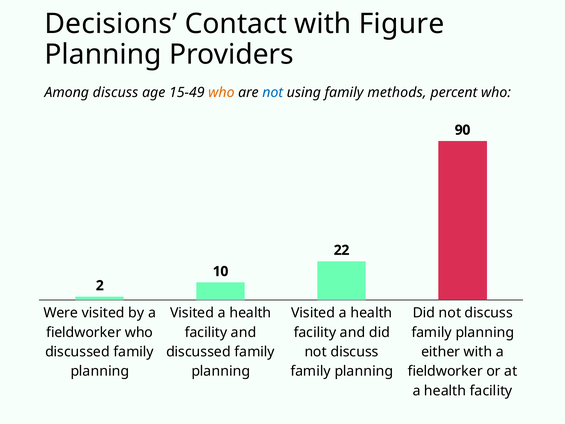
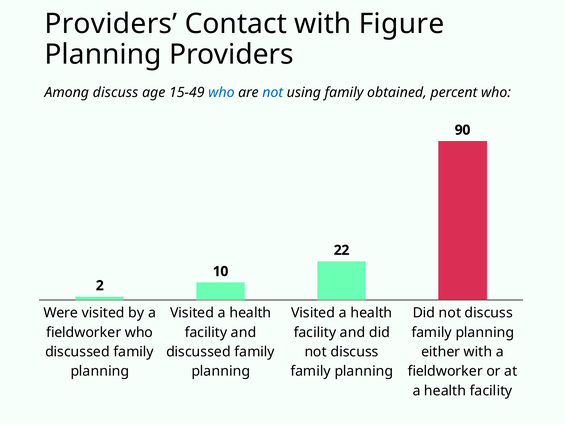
Decisions at (111, 24): Decisions -> Providers
who at (221, 92) colour: orange -> blue
methods: methods -> obtained
